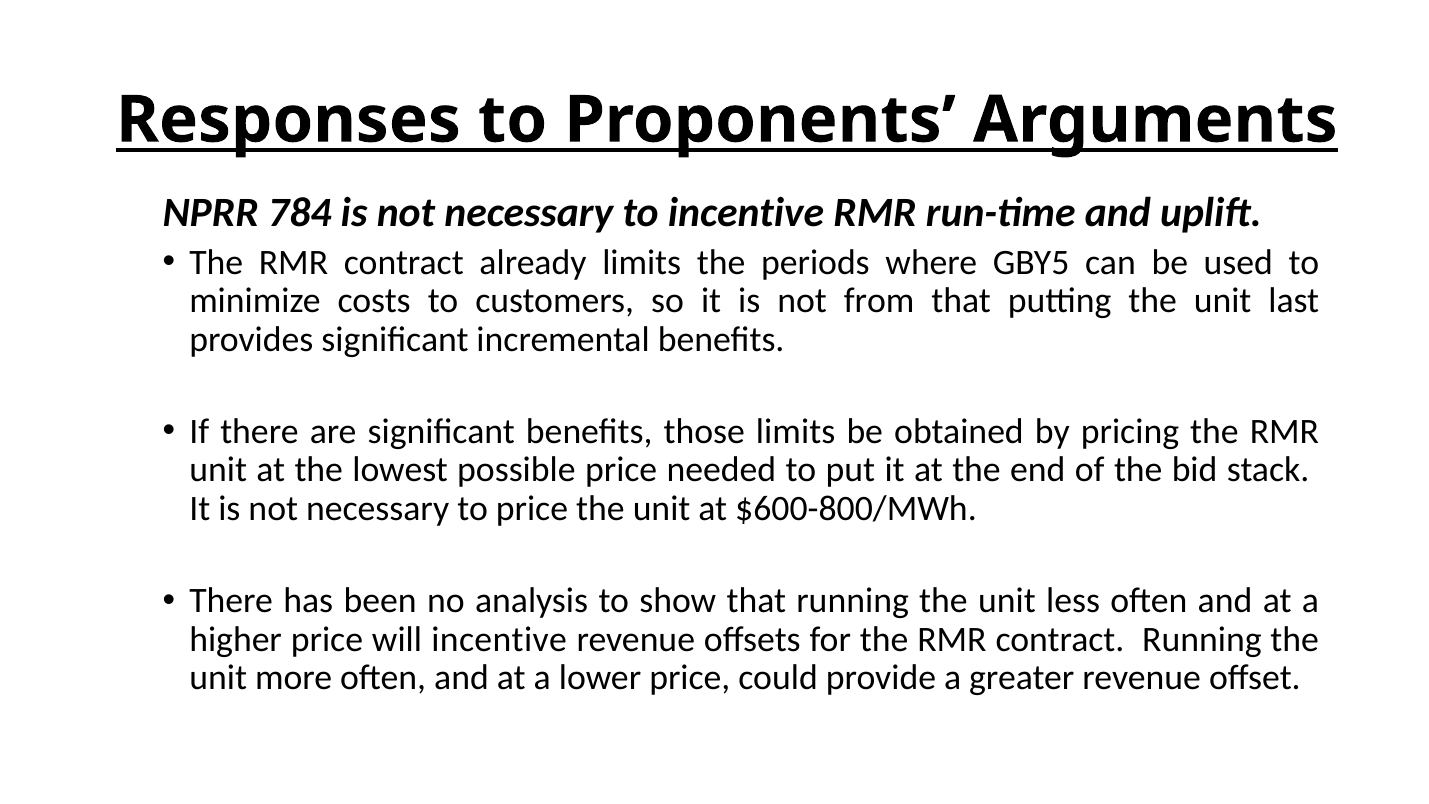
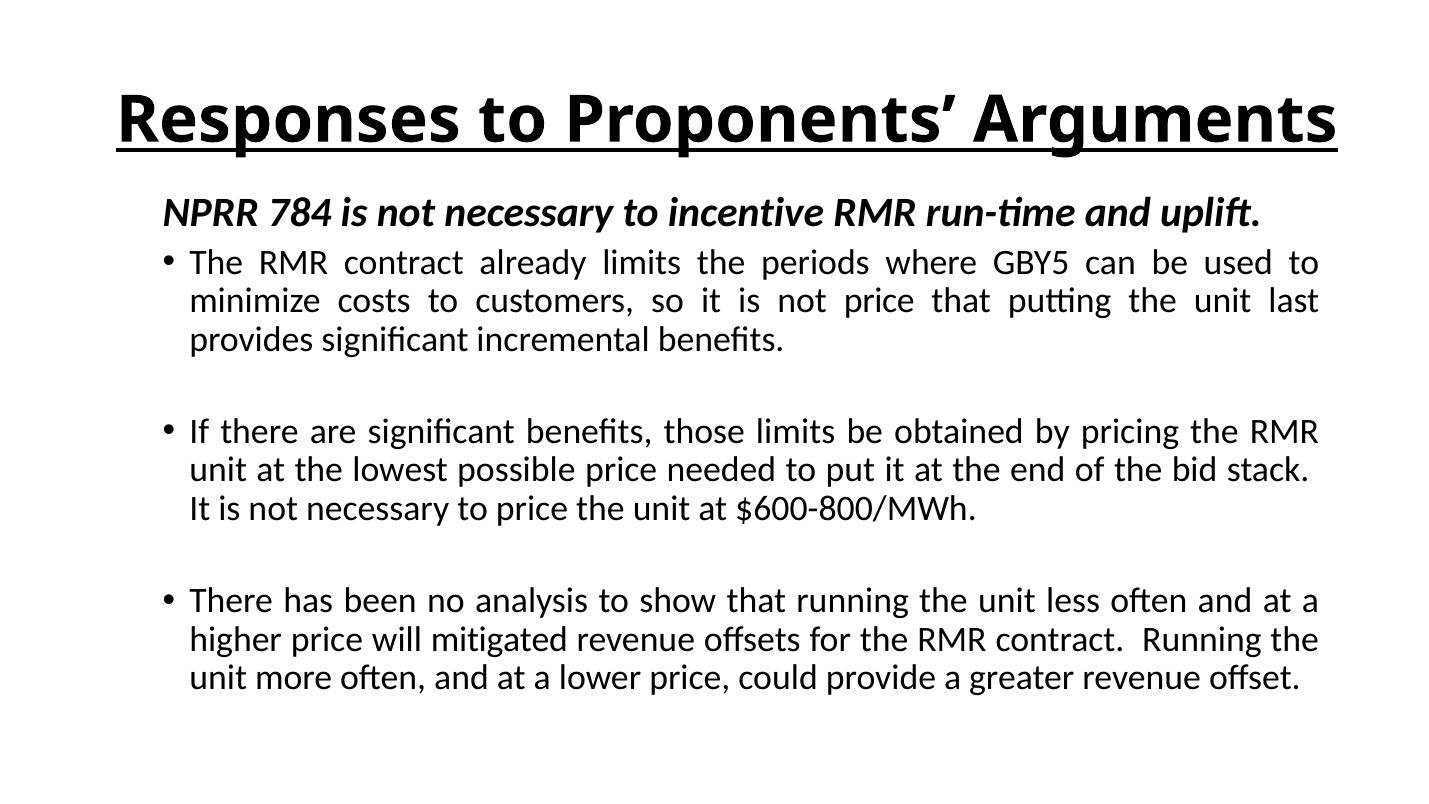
not from: from -> price
will incentive: incentive -> mitigated
